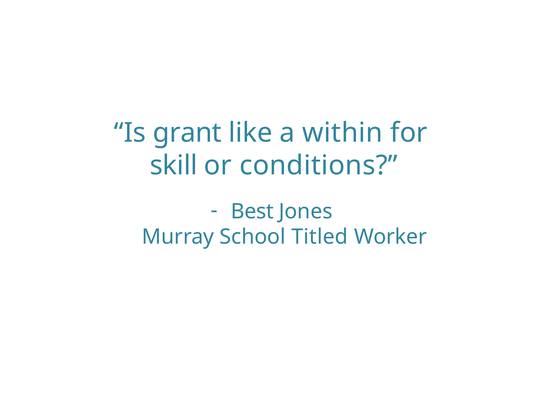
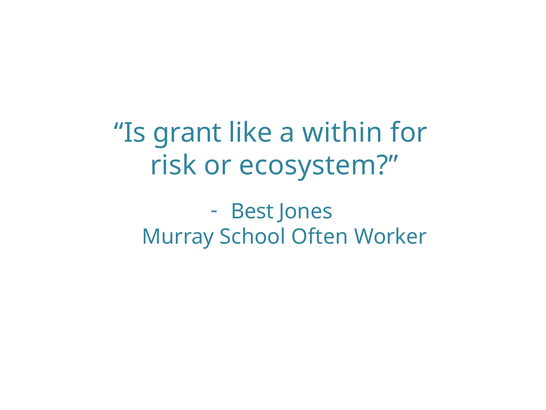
skill: skill -> risk
conditions: conditions -> ecosystem
Titled: Titled -> Often
